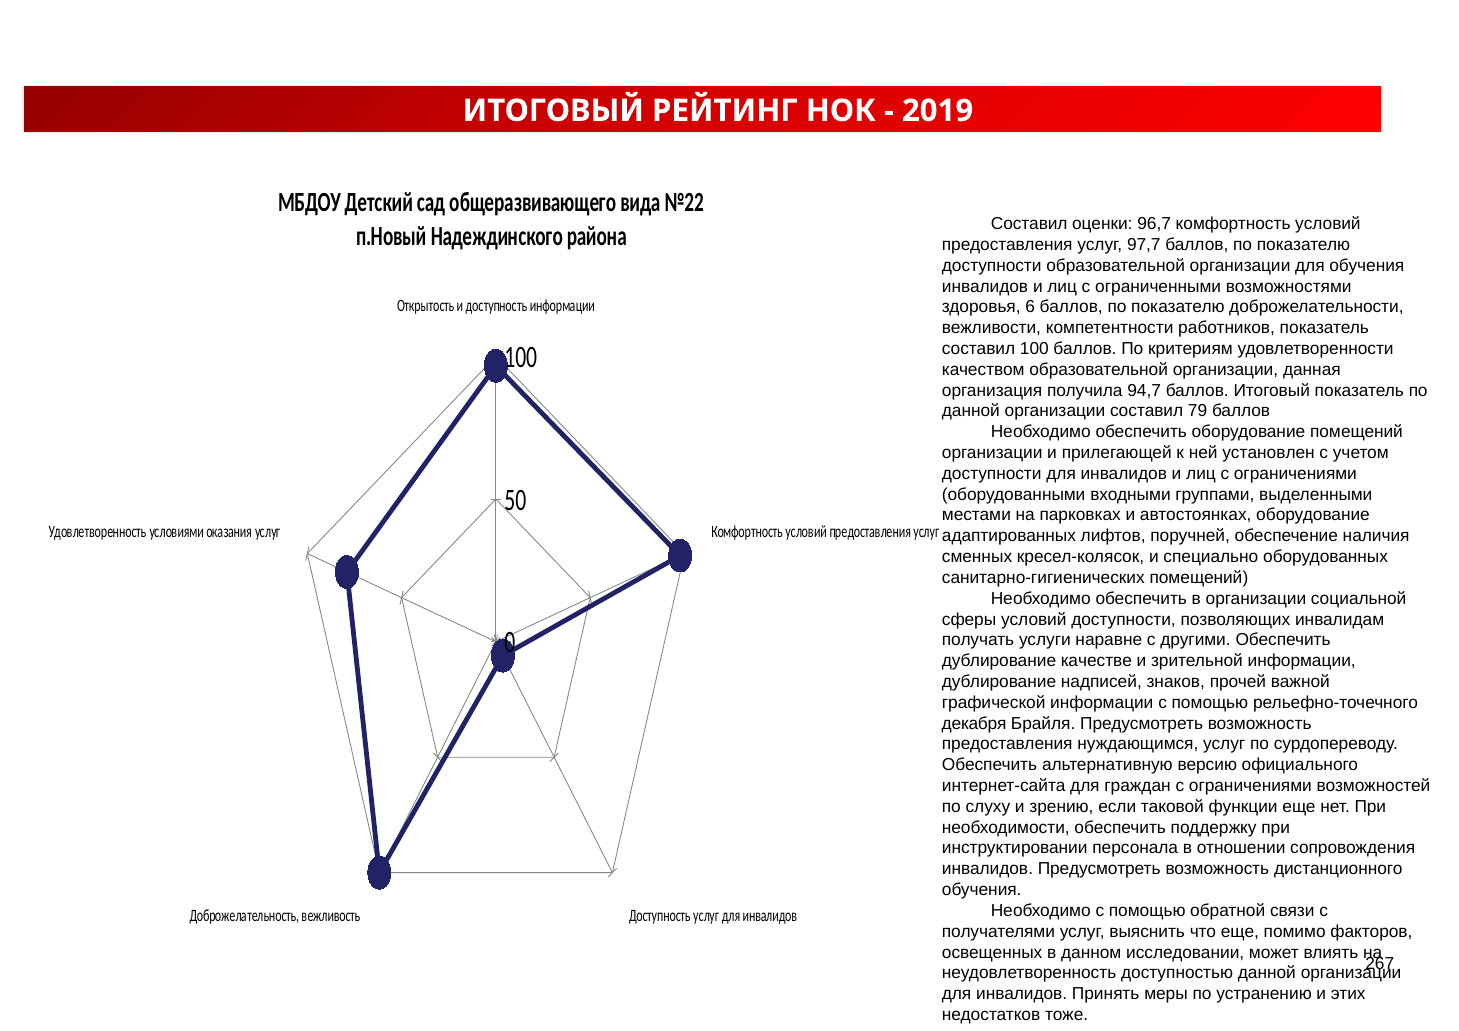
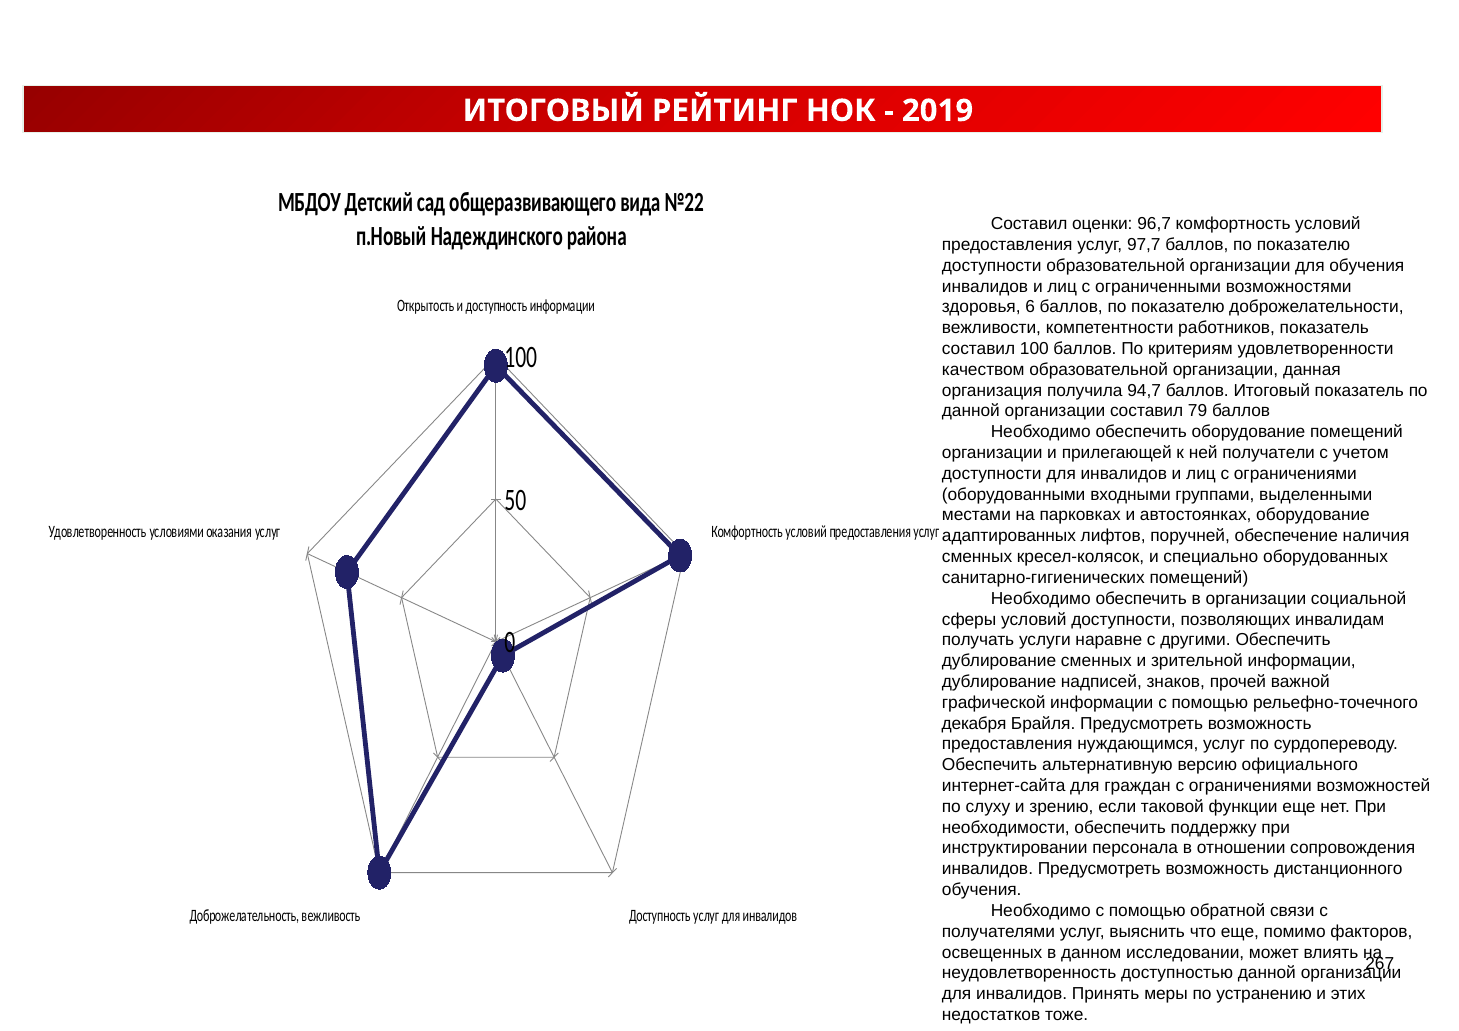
установлен: установлен -> получатели
дублирование качестве: качестве -> сменных
